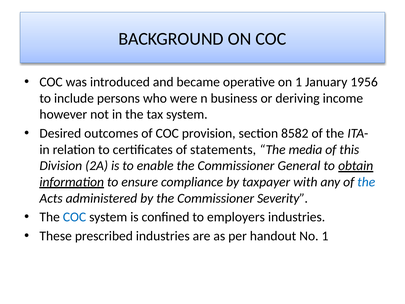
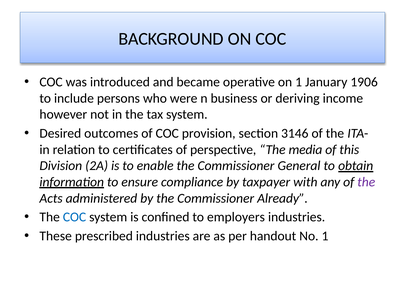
1956: 1956 -> 1906
8582: 8582 -> 3146
statements: statements -> perspective
the at (366, 182) colour: blue -> purple
Severity: Severity -> Already
